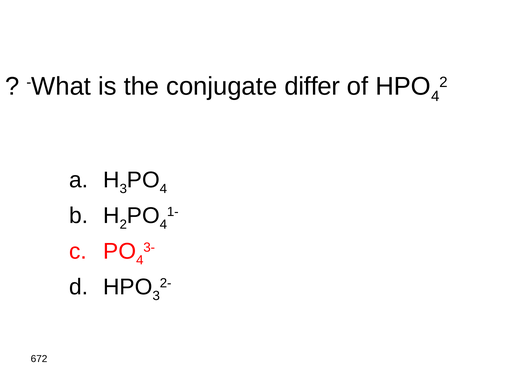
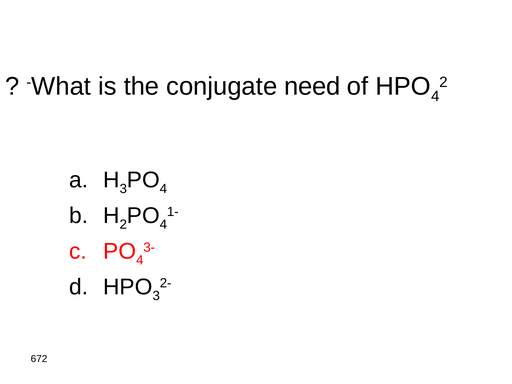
differ: differ -> need
